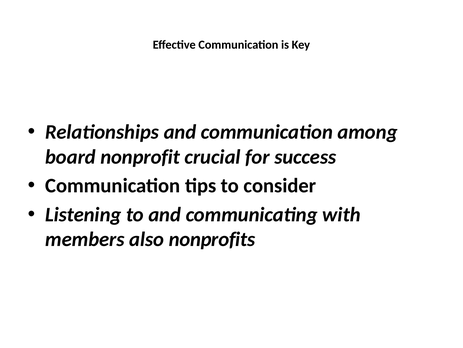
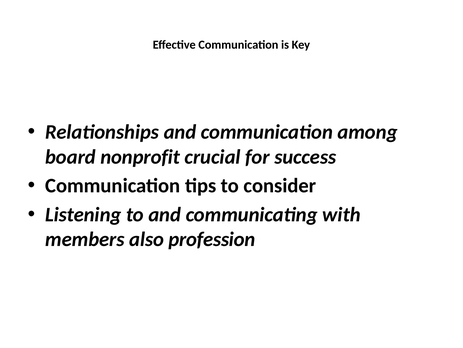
nonprofits: nonprofits -> profession
